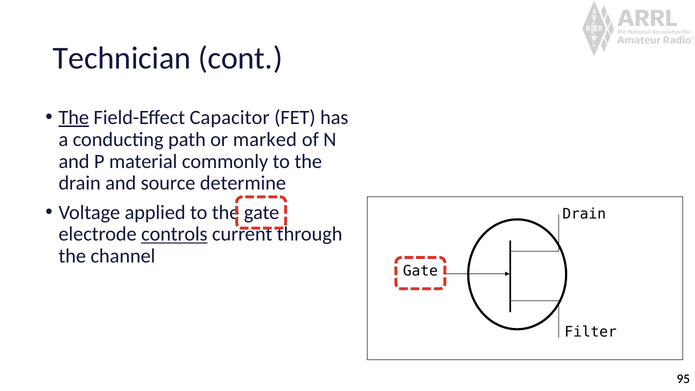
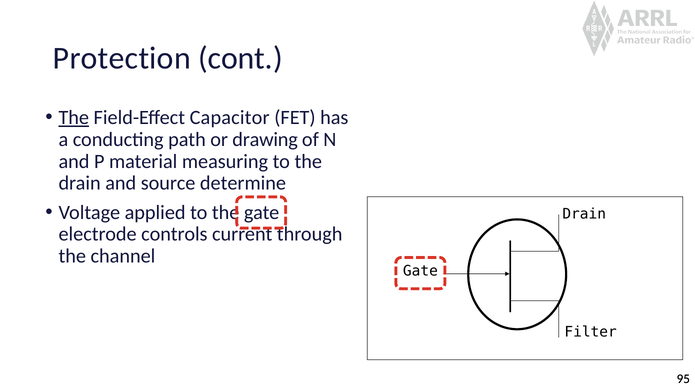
Technician: Technician -> Protection
marked: marked -> drawing
commonly: commonly -> measuring
controls underline: present -> none
